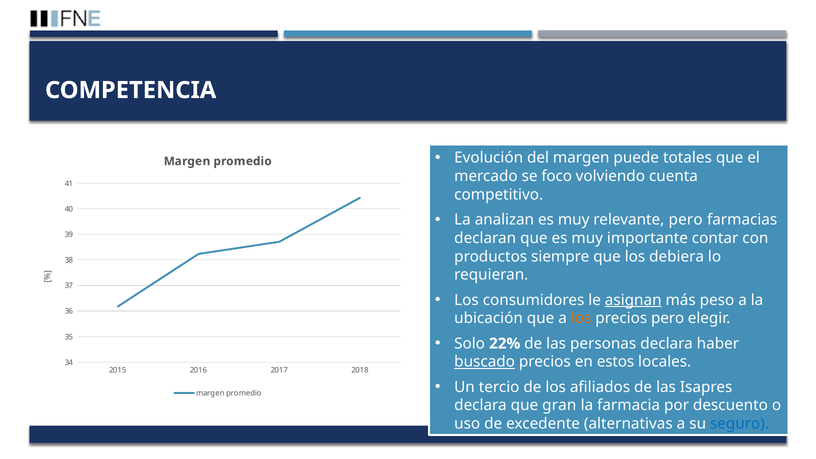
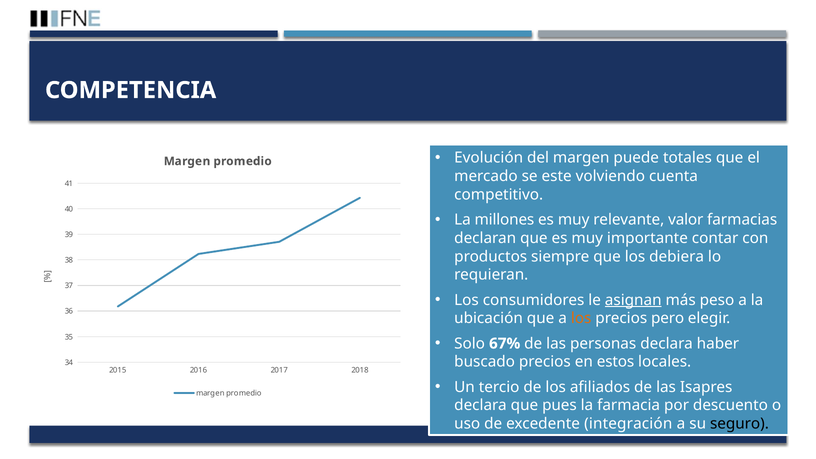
foco: foco -> este
analizan: analizan -> millones
relevante pero: pero -> valor
22%: 22% -> 67%
buscado underline: present -> none
gran: gran -> pues
alternativas: alternativas -> integración
seguro colour: blue -> black
